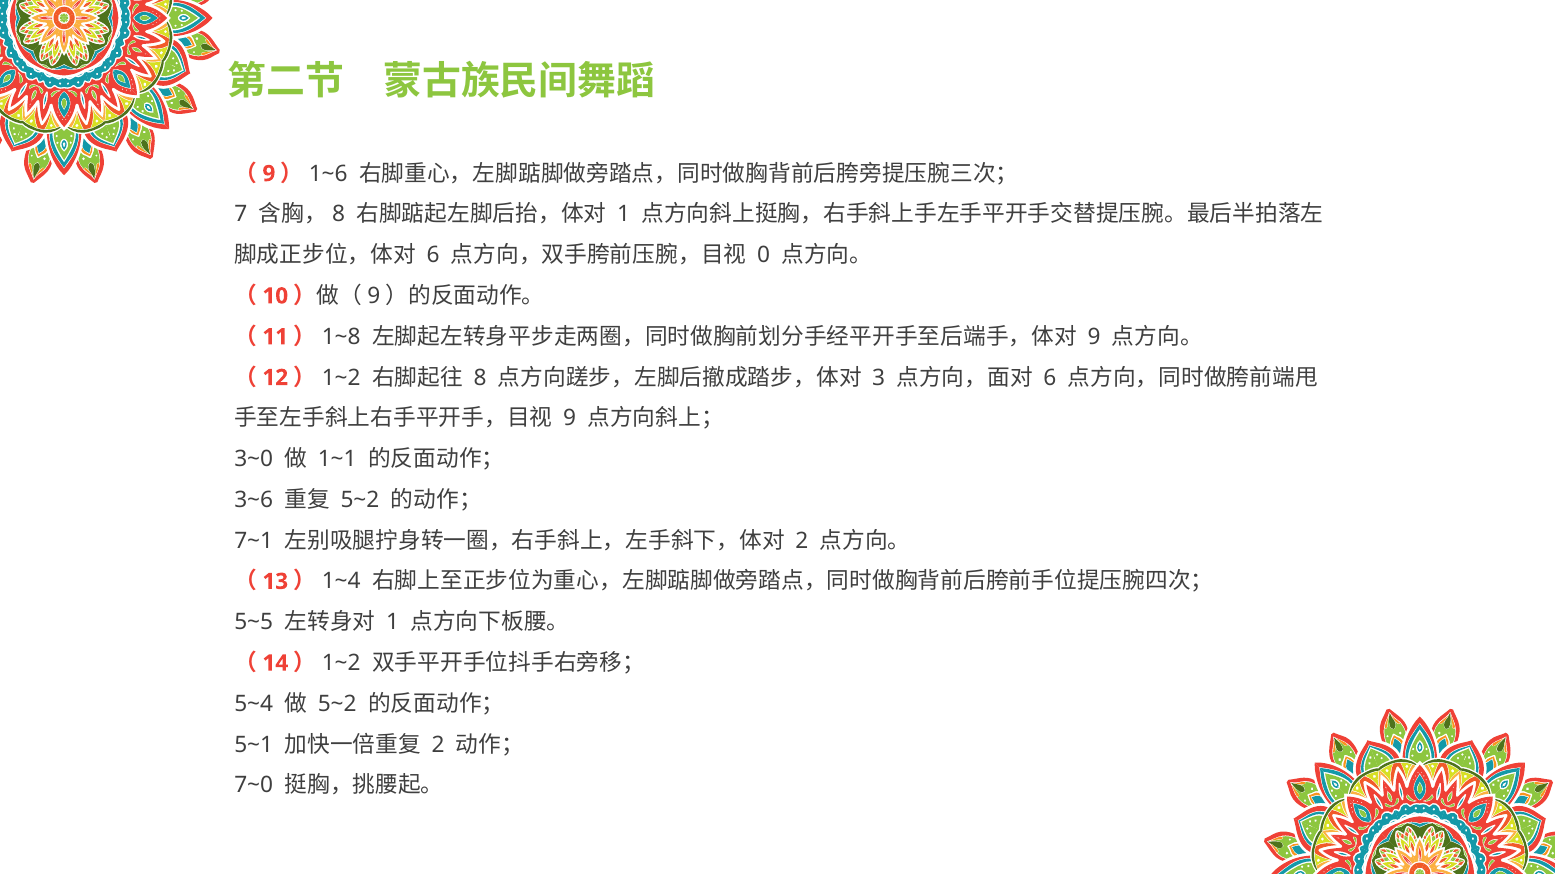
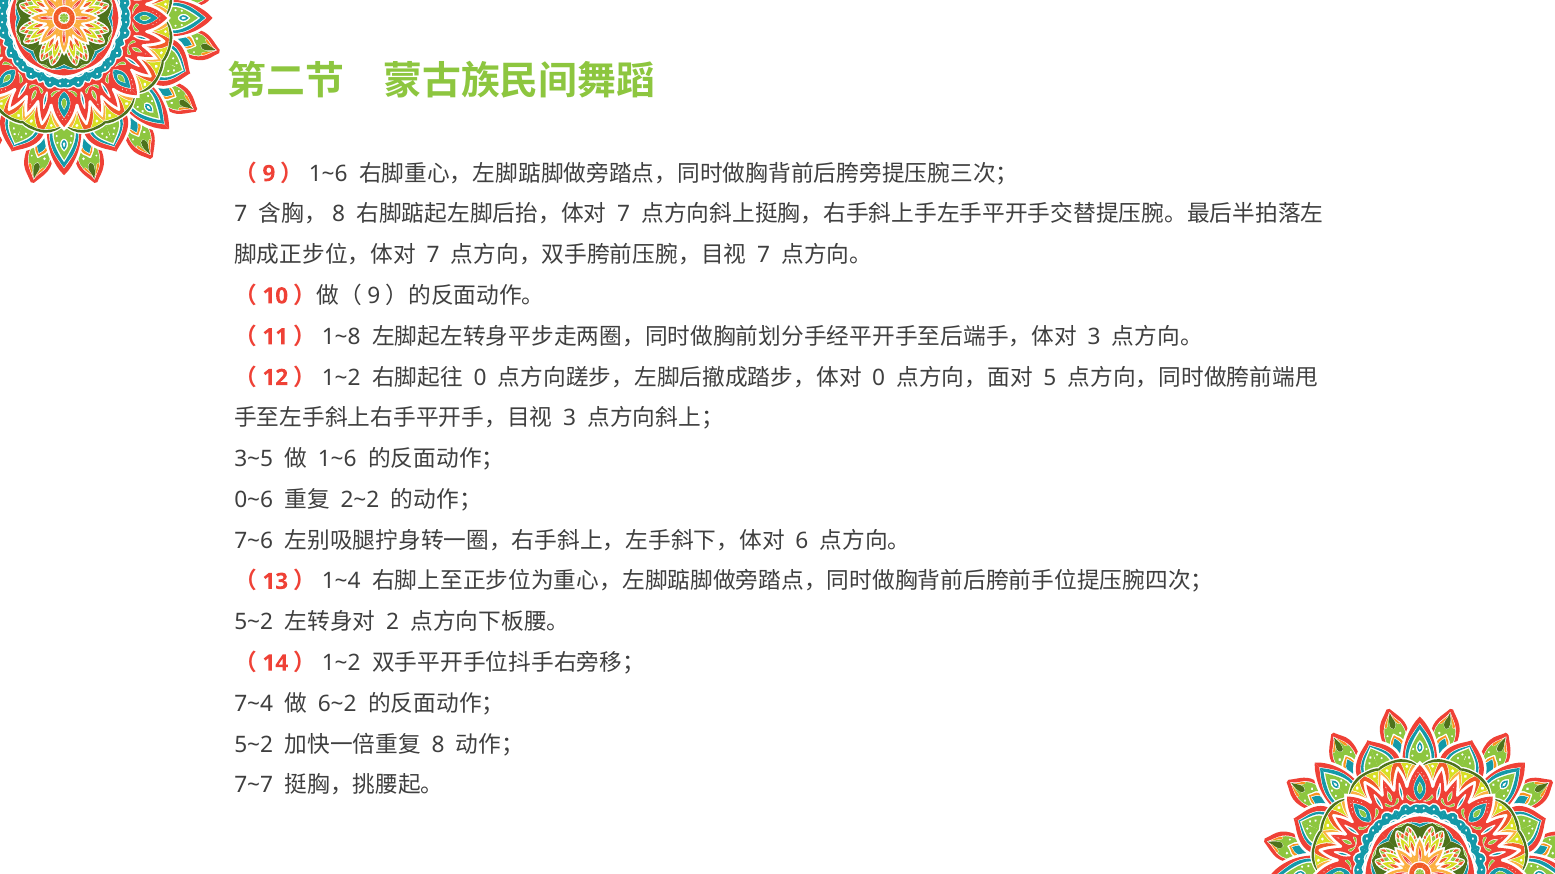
1 at (624, 215): 1 -> 7
6 at (433, 255): 6 -> 7
0 at (764, 255): 0 -> 7
9 at (1094, 337): 9 -> 3
8 at (480, 378): 8 -> 0
3 at (879, 378): 3 -> 0
6 at (1050, 378): 6 -> 5
9 at (570, 419): 9 -> 3
3~0: 3~0 -> 3~5
1~1: 1~1 -> 1~6
3~6: 3~6 -> 0~6
5~2 at (360, 500): 5~2 -> 2~2
7~1: 7~1 -> 7~6
2 at (802, 541): 2 -> 6
5~5 at (254, 623): 5~5 -> 5~2
1 at (392, 623): 1 -> 2
5~4: 5~4 -> 7~4
5~2 at (337, 704): 5~2 -> 6~2
5~1 at (254, 745): 5~1 -> 5~2
2 at (438, 745): 2 -> 8
7~0: 7~0 -> 7~7
